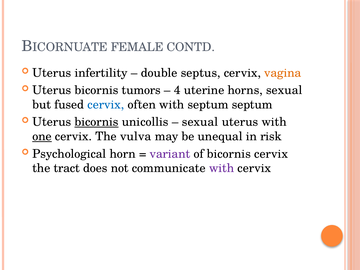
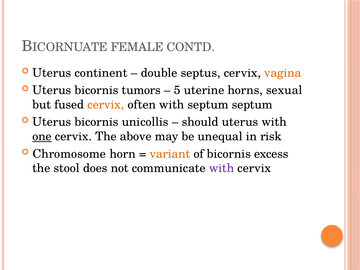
infertility: infertility -> continent
4: 4 -> 5
cervix at (106, 105) colour: blue -> orange
bicornis at (97, 122) underline: present -> none
sexual at (200, 122): sexual -> should
vulva: vulva -> above
Psychological: Psychological -> Chromosome
variant colour: purple -> orange
bicornis cervix: cervix -> excess
tract: tract -> stool
